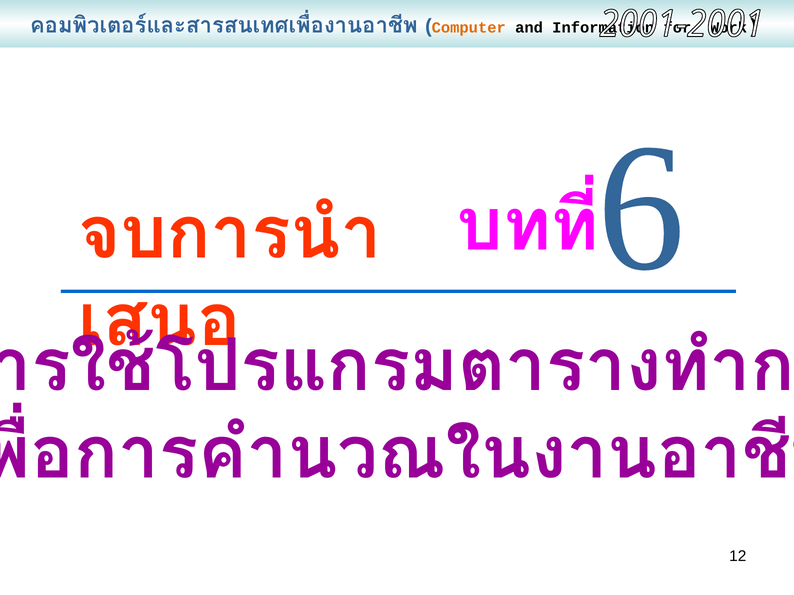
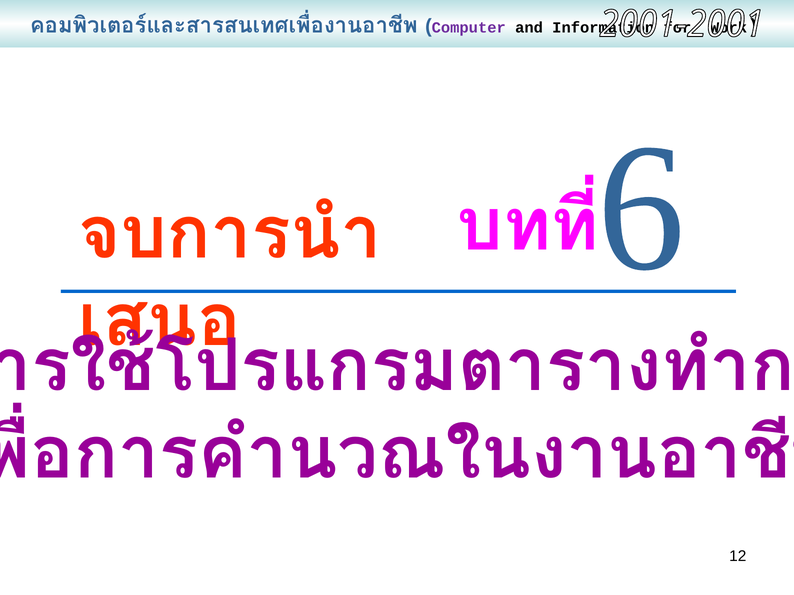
Computer colour: orange -> purple
